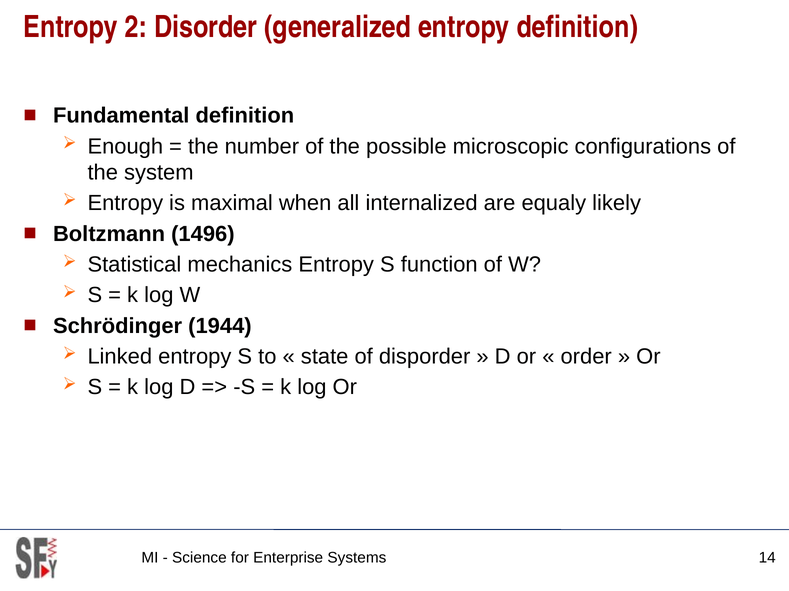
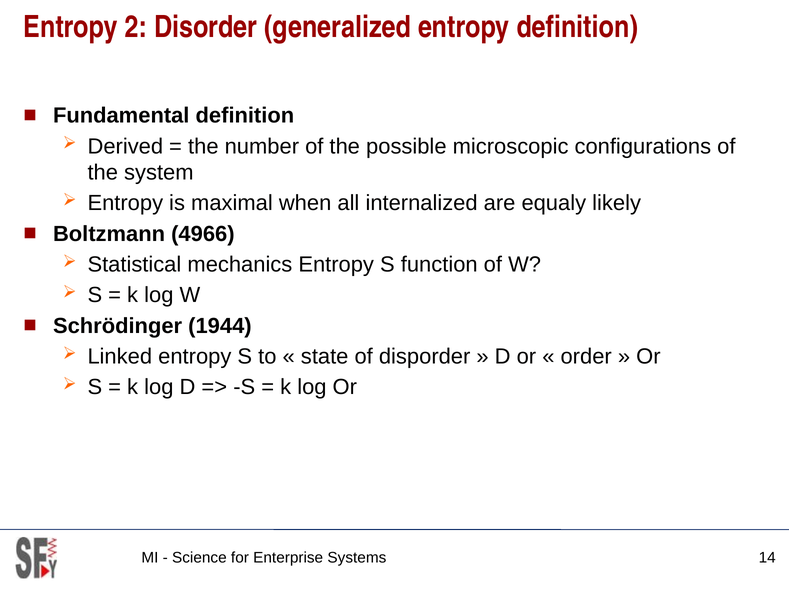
Enough: Enough -> Derived
1496: 1496 -> 4966
